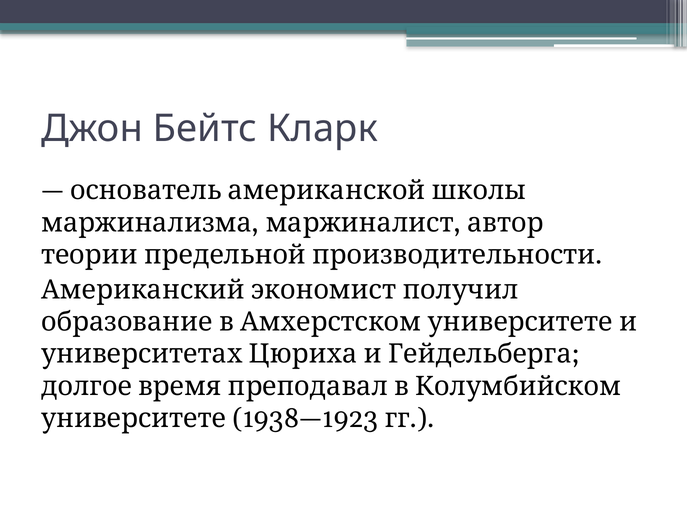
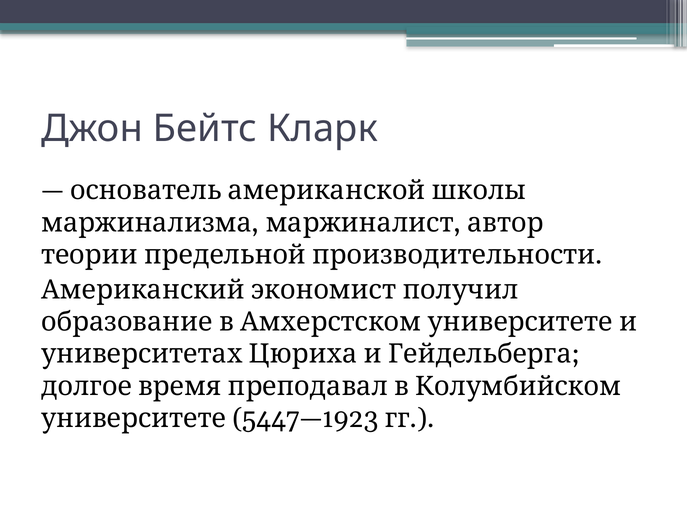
1938—1923: 1938—1923 -> 5447—1923
